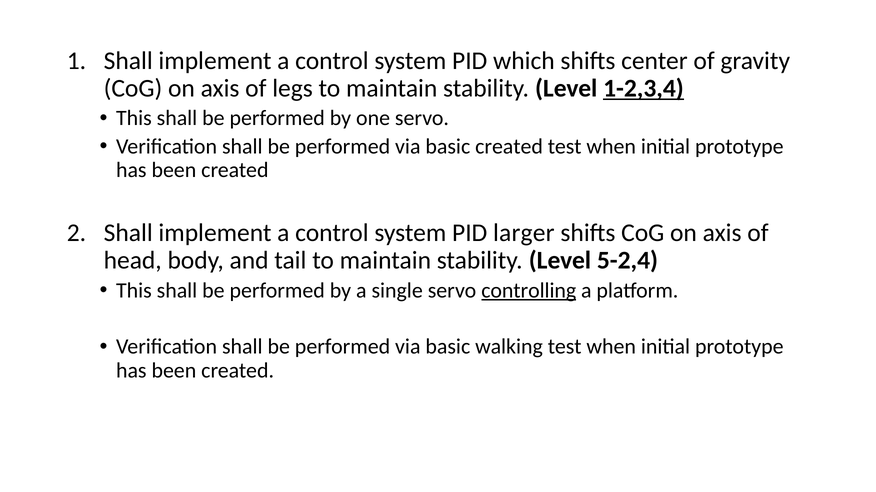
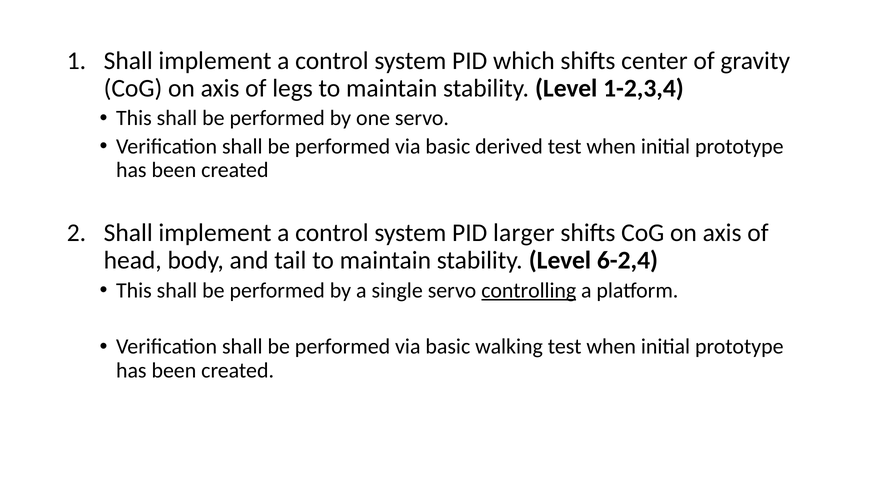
1-2,3,4 underline: present -> none
basic created: created -> derived
5-2,4: 5-2,4 -> 6-2,4
